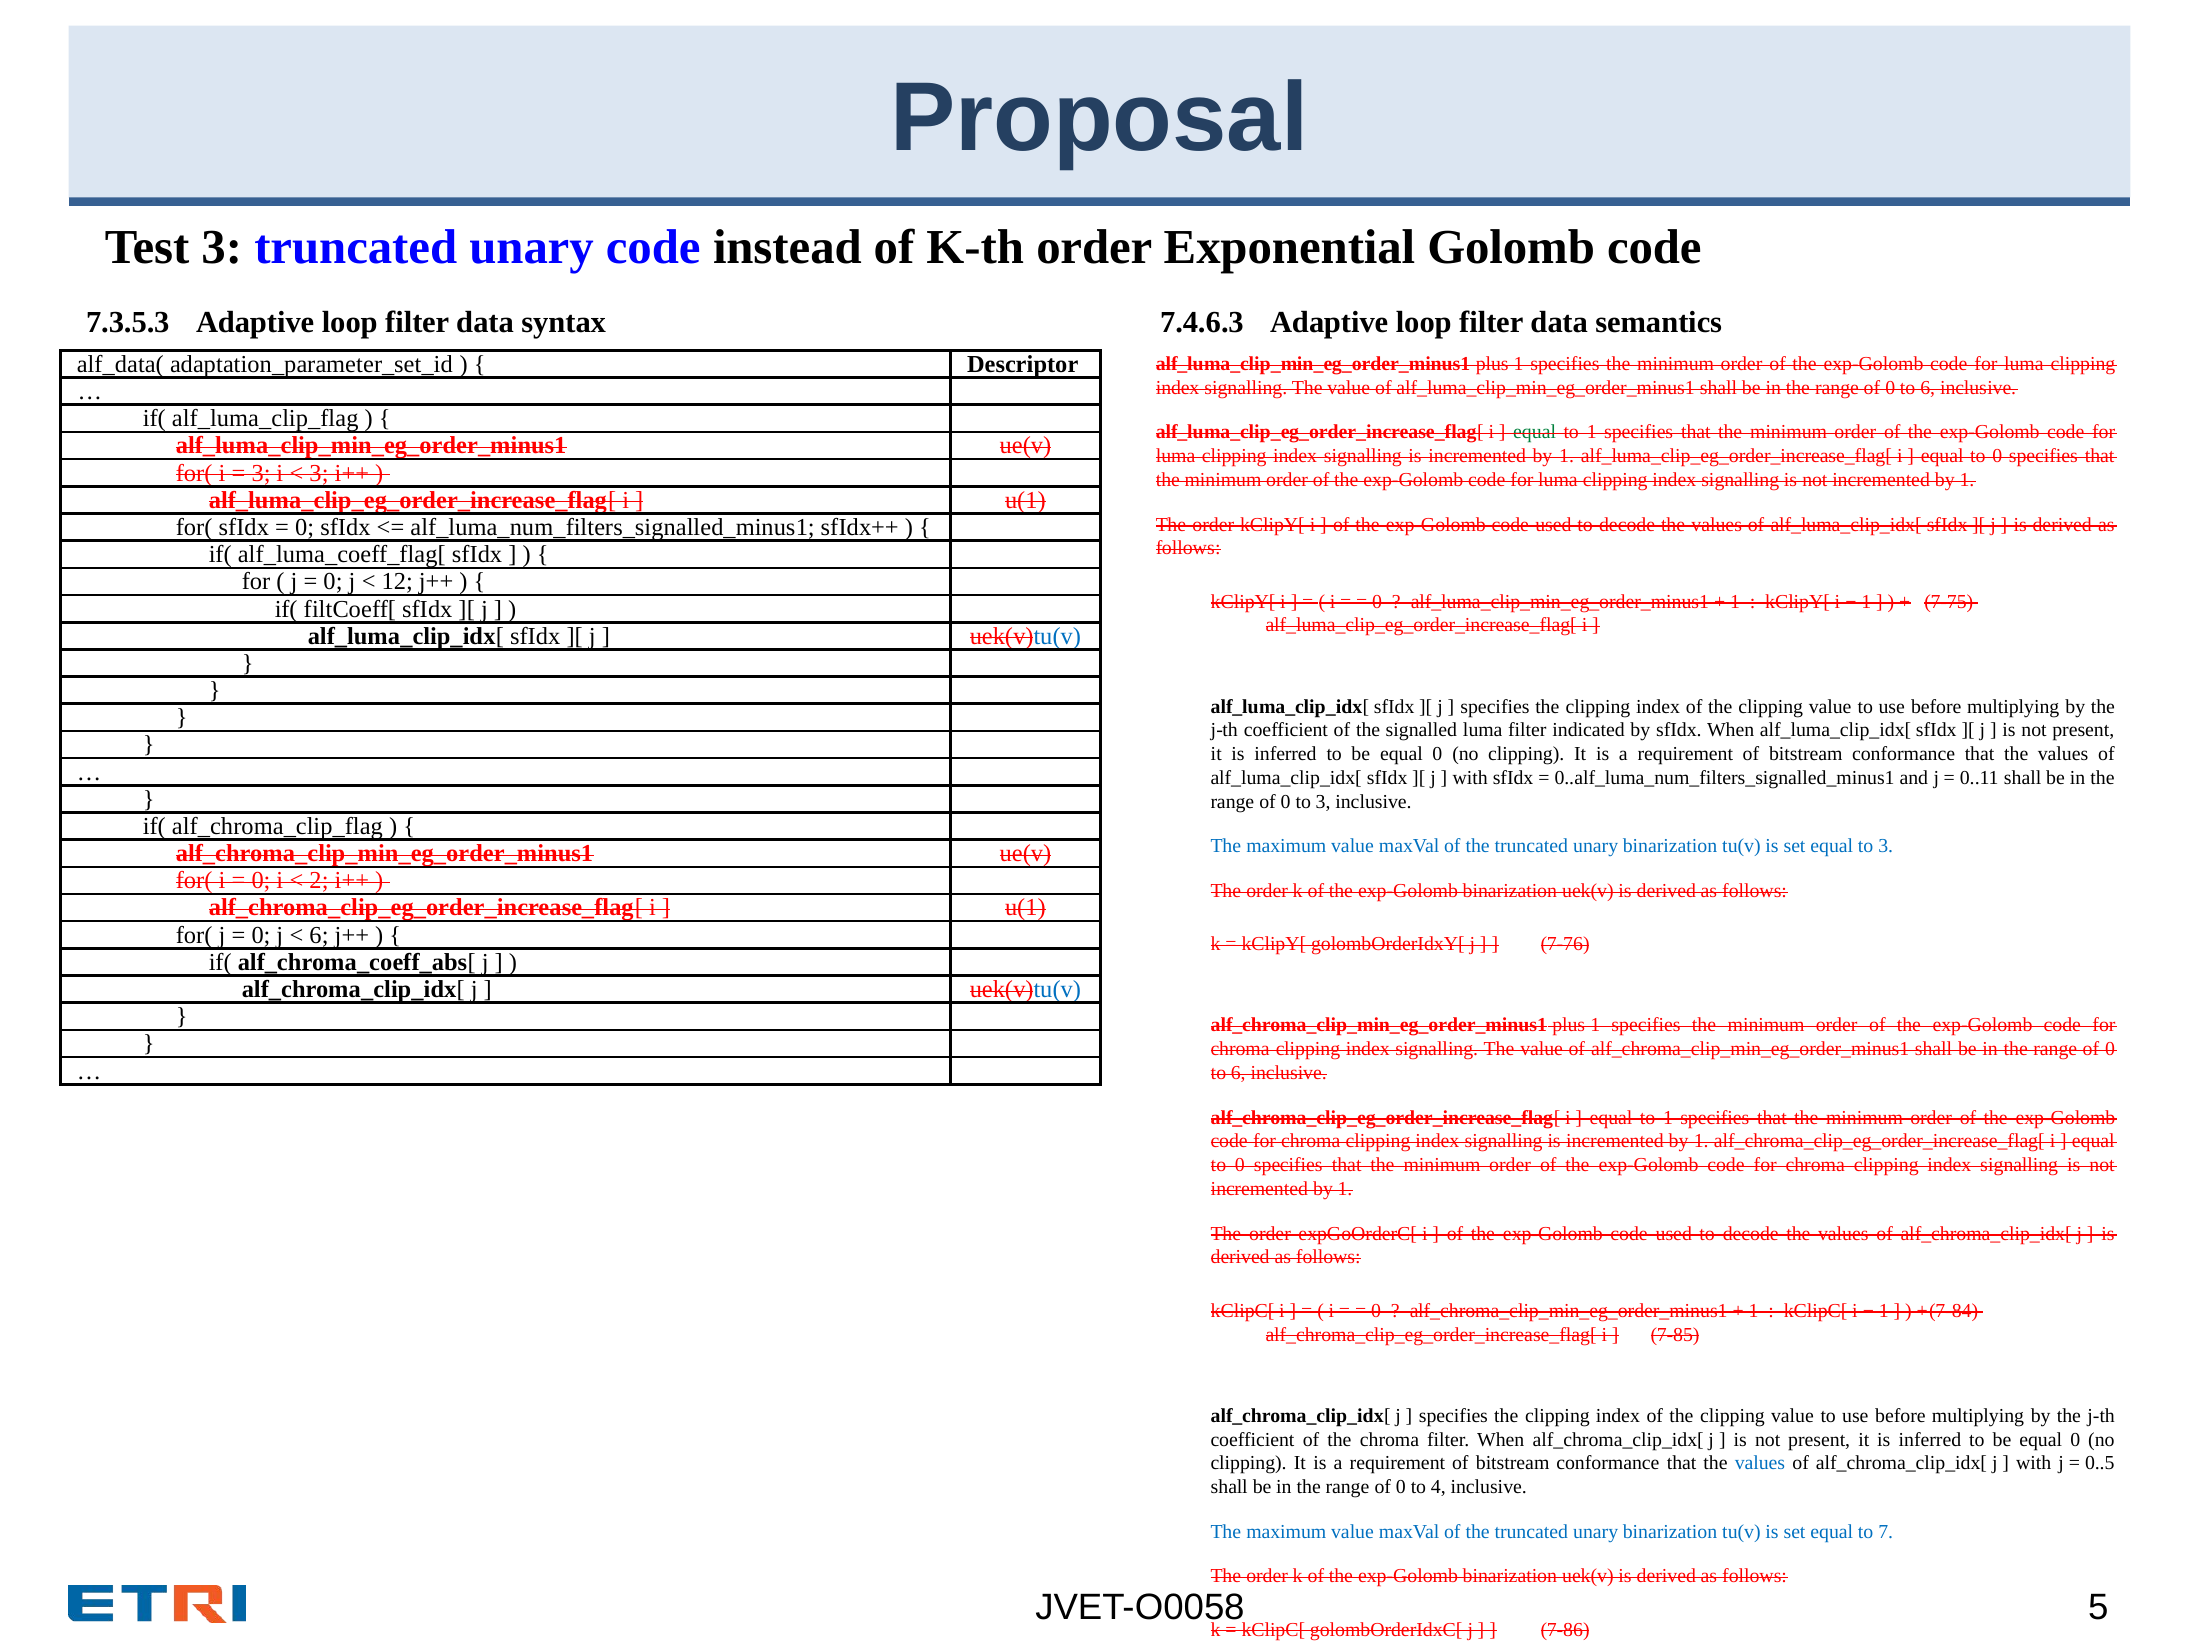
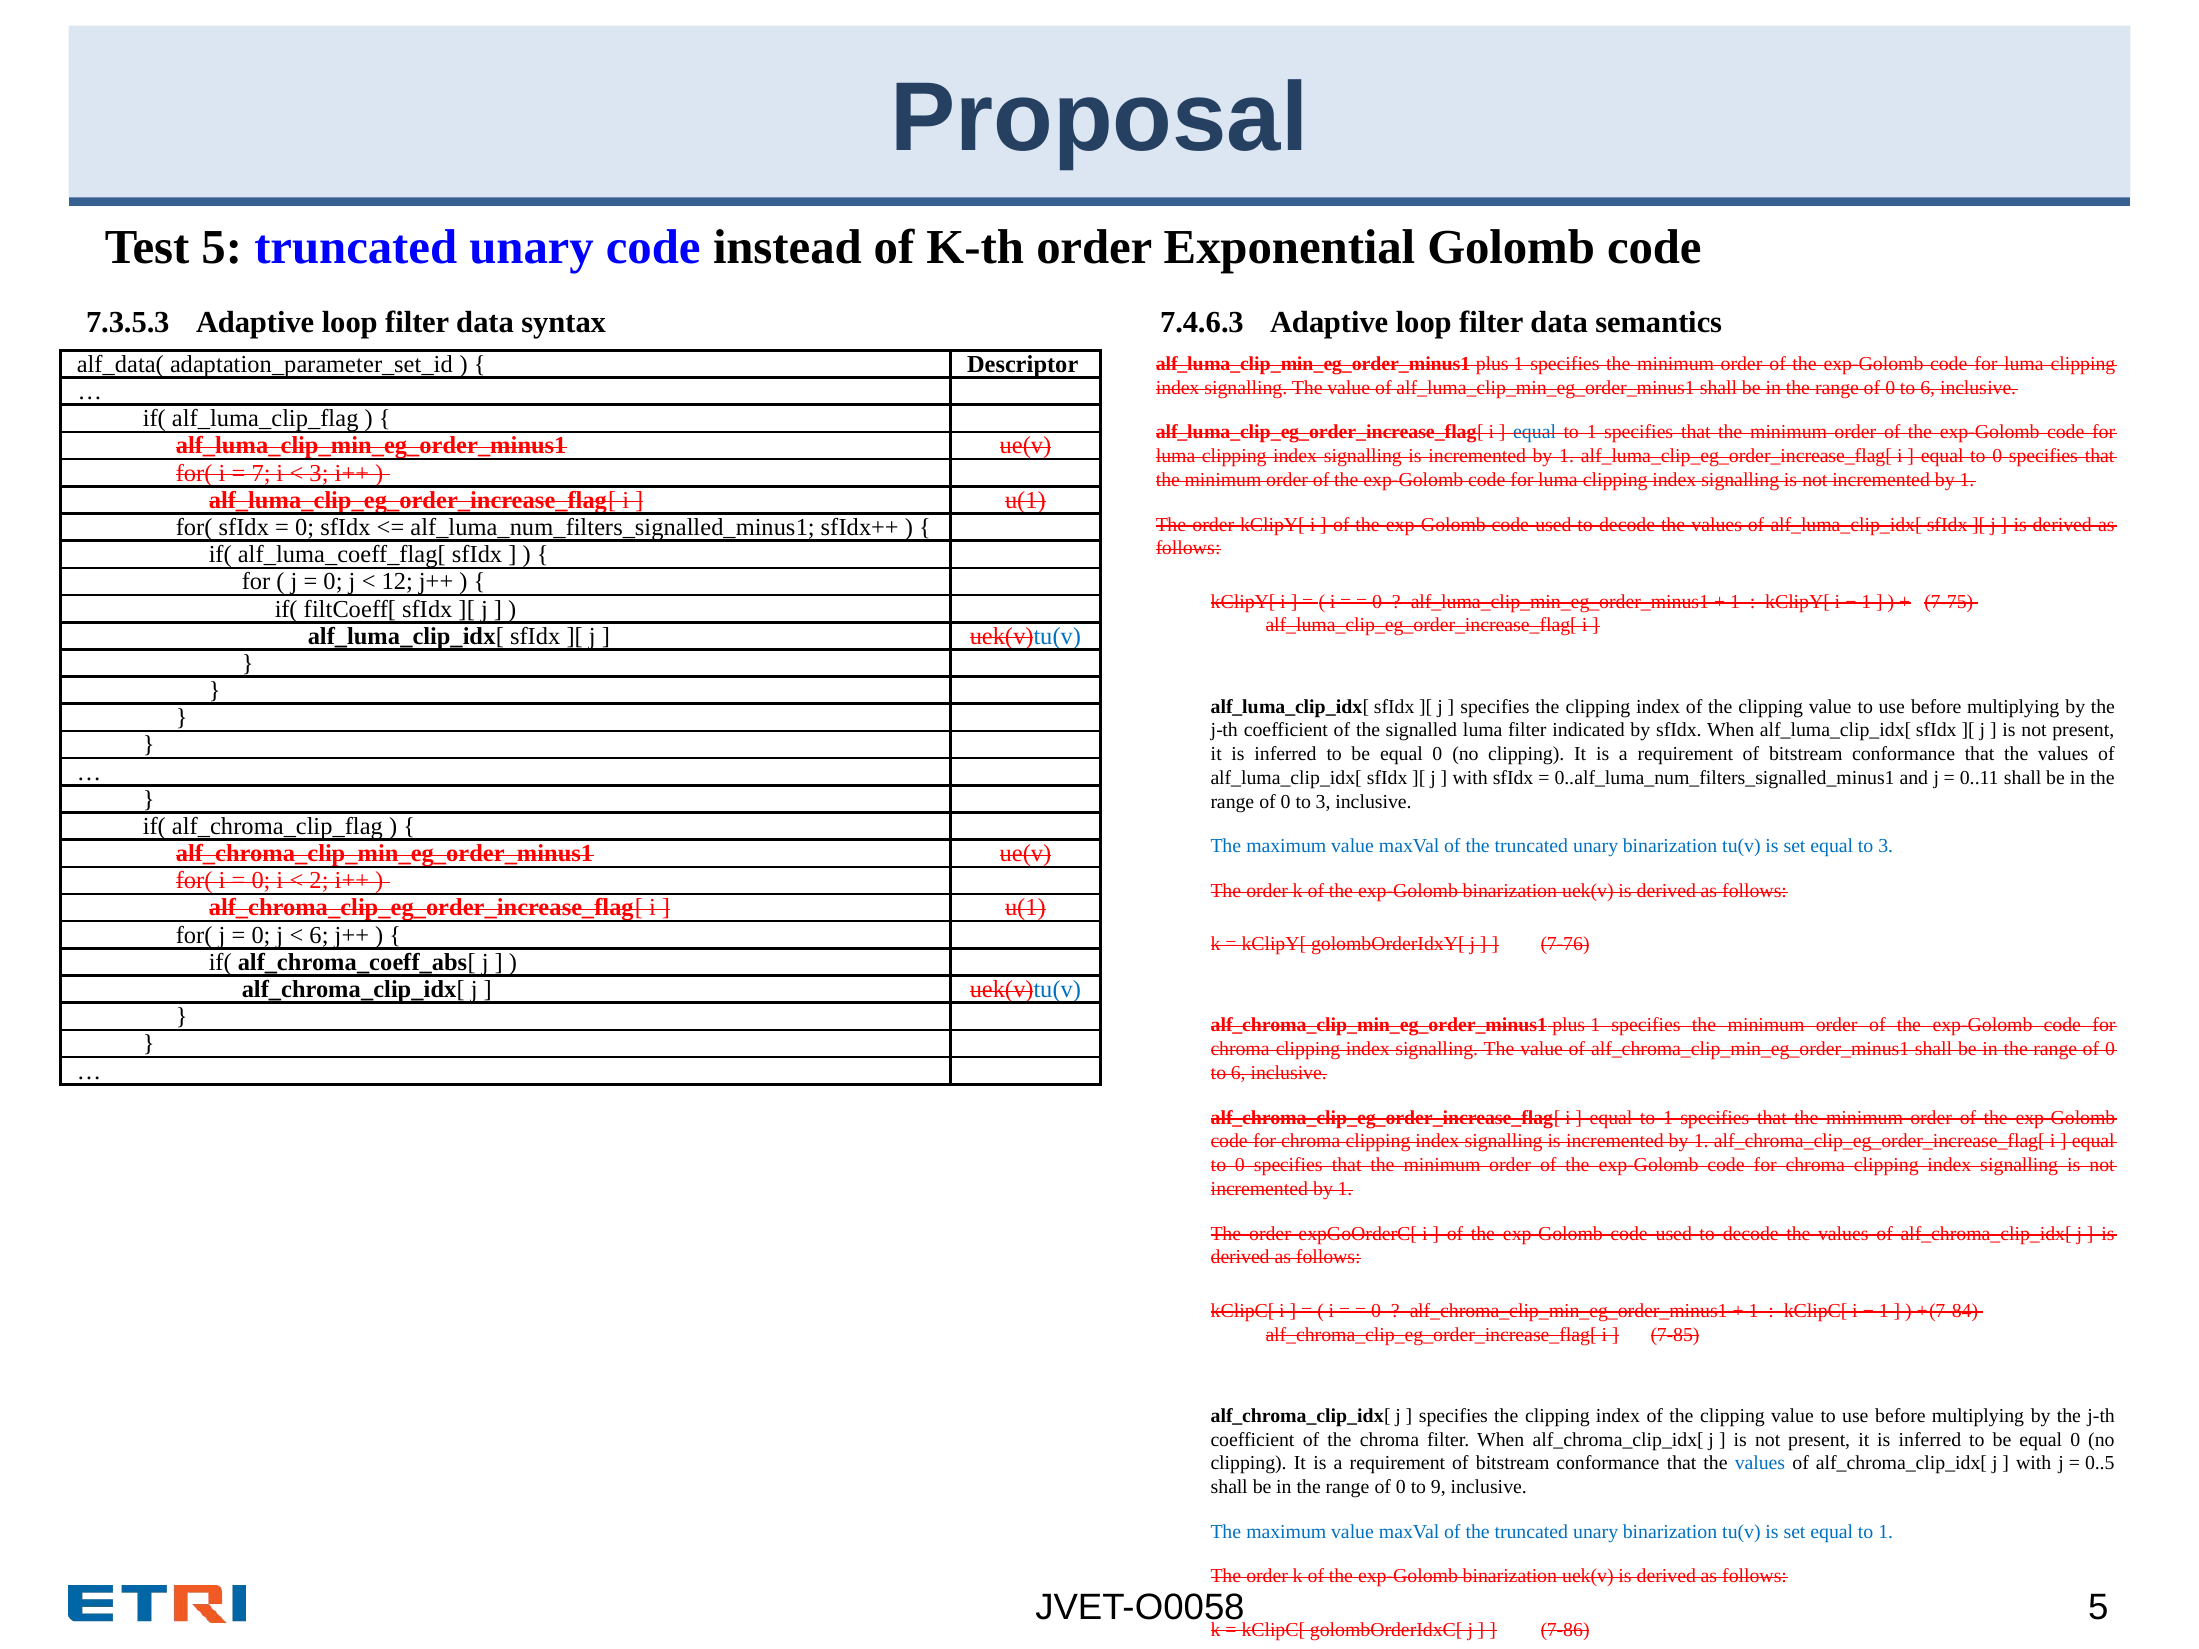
Test 3: 3 -> 5
equal at (1535, 432) colour: green -> blue
3 at (261, 473): 3 -> 7
4: 4 -> 9
set equal to 7: 7 -> 1
